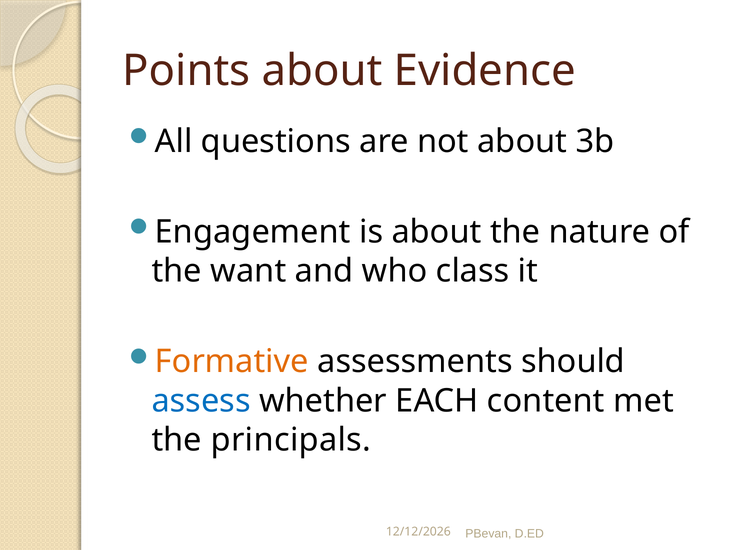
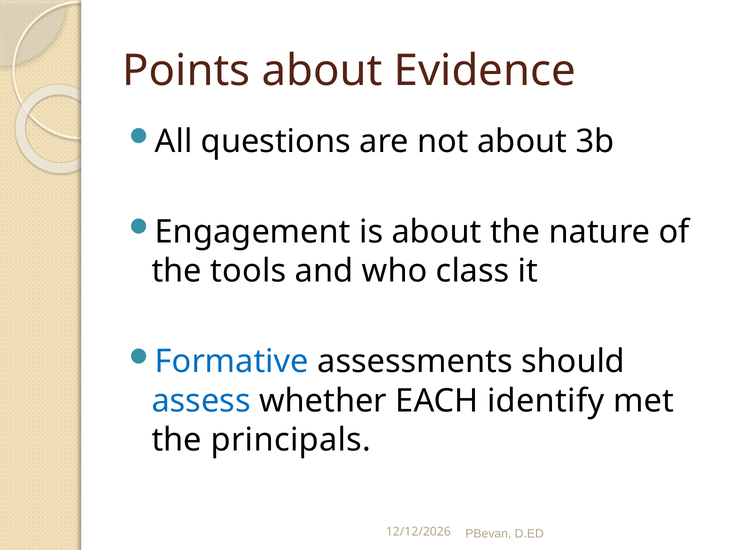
want: want -> tools
Formative colour: orange -> blue
content: content -> identify
